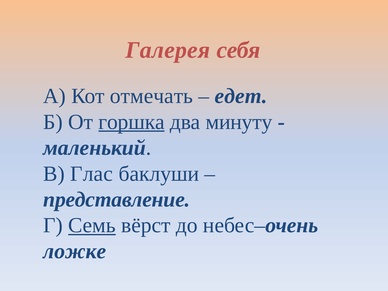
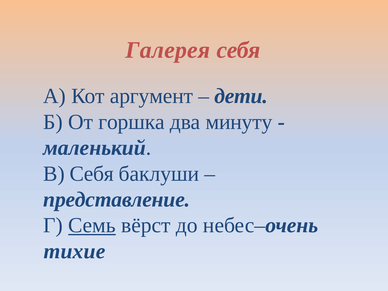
отмечать: отмечать -> аргумент
едет: едет -> дети
горшка underline: present -> none
В Глас: Глас -> Себя
ложке: ложке -> тихие
